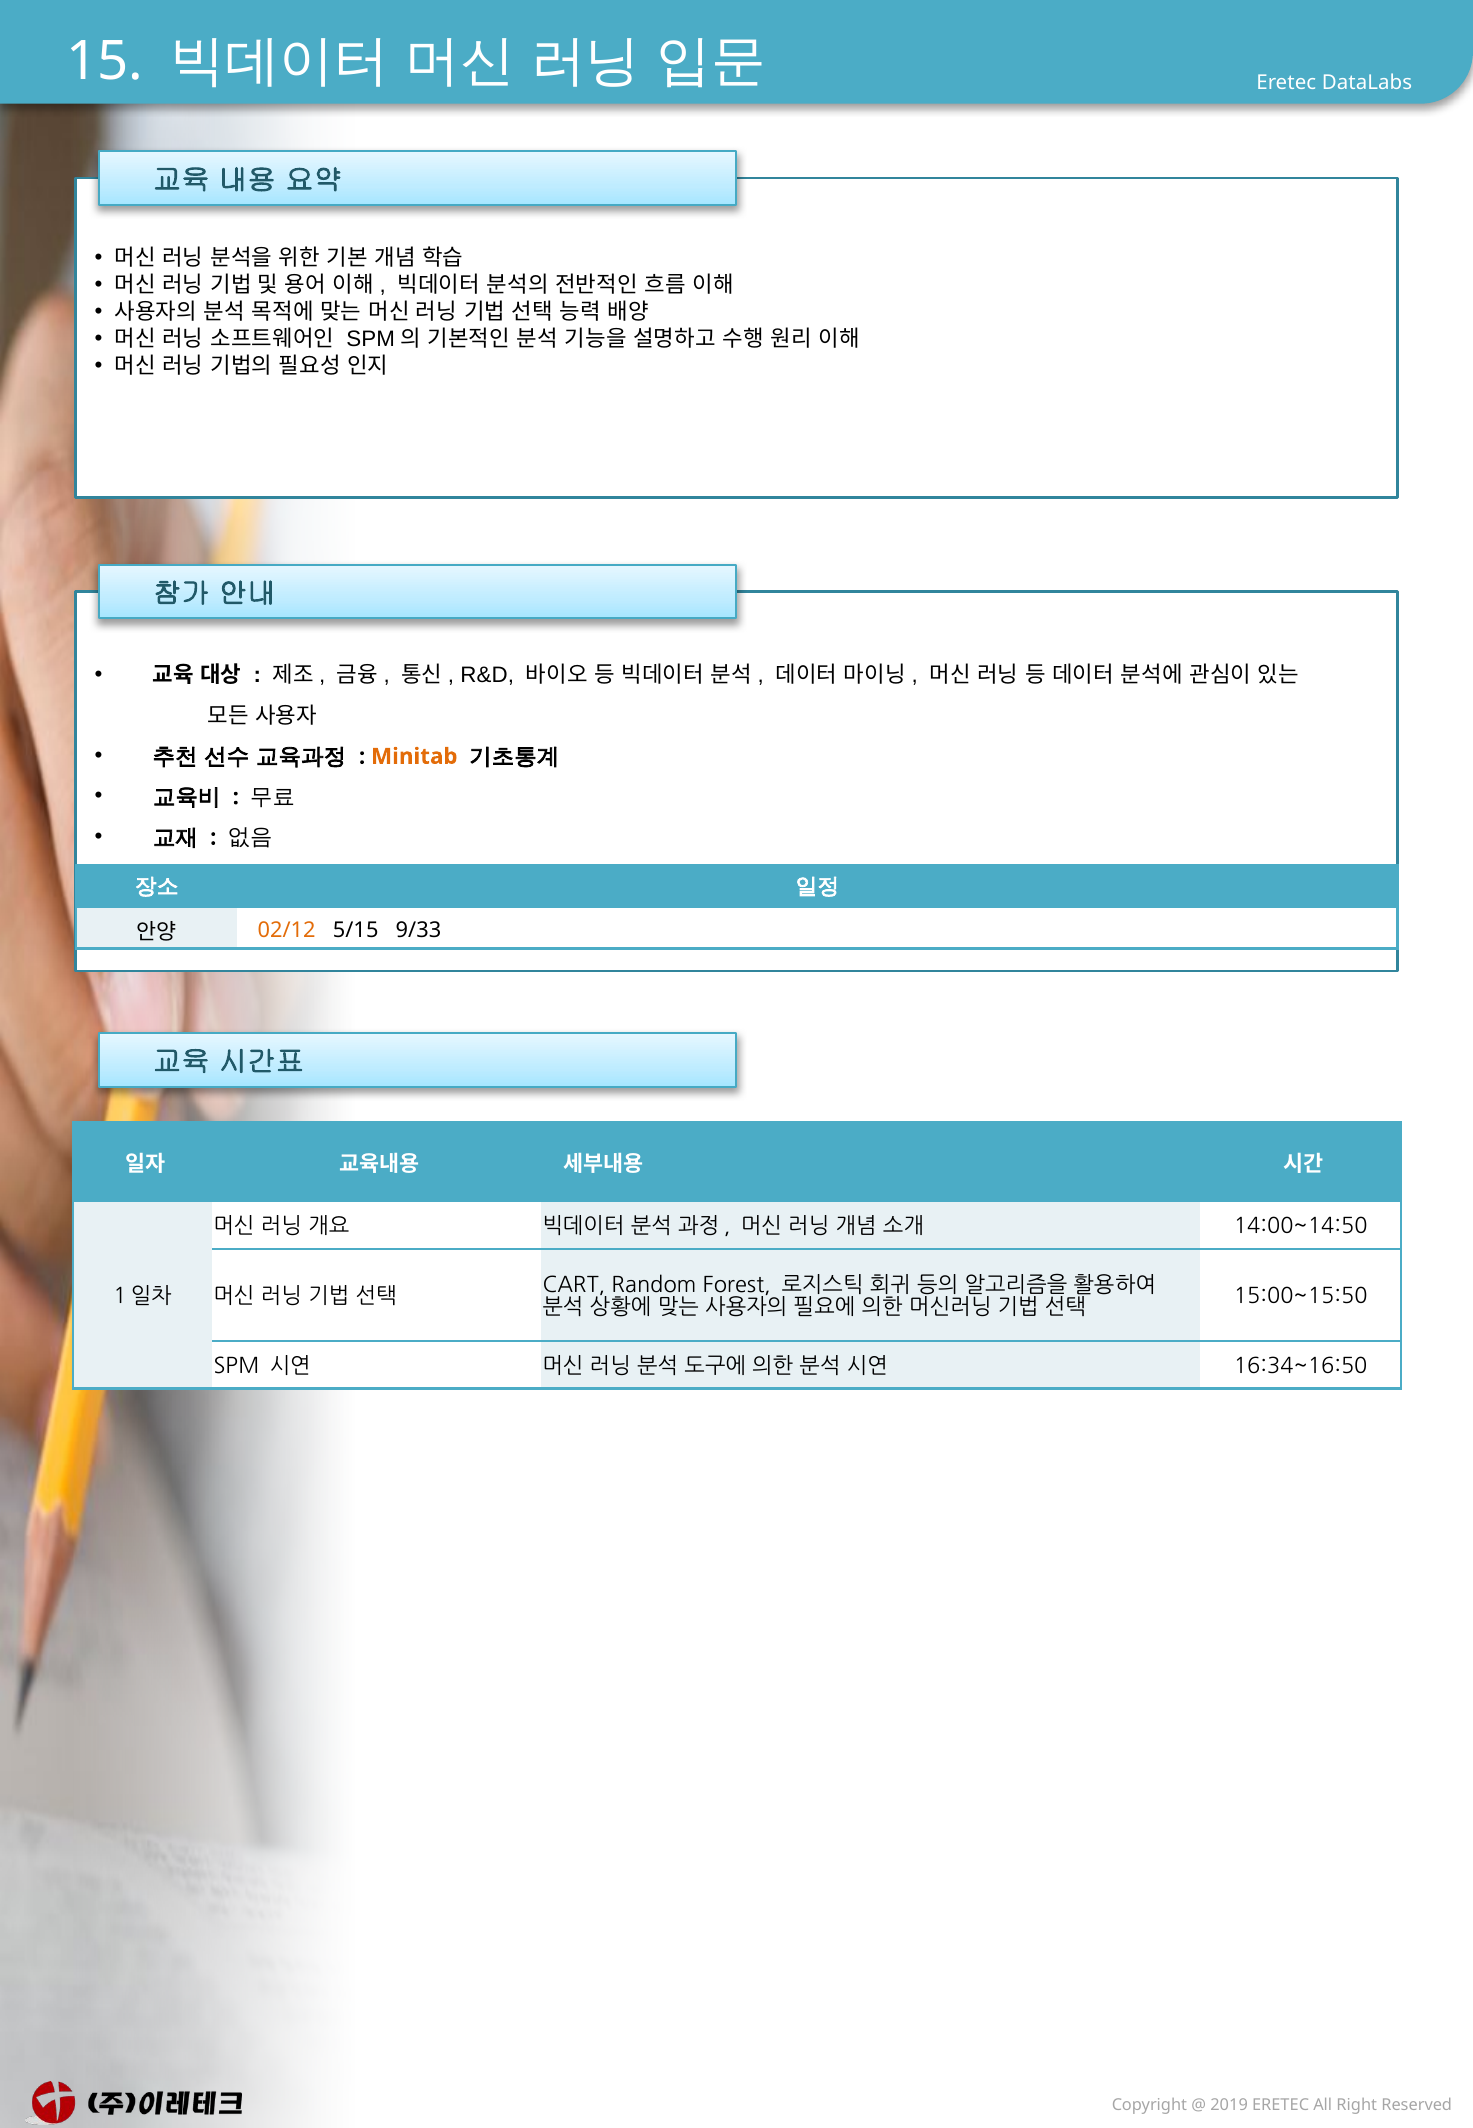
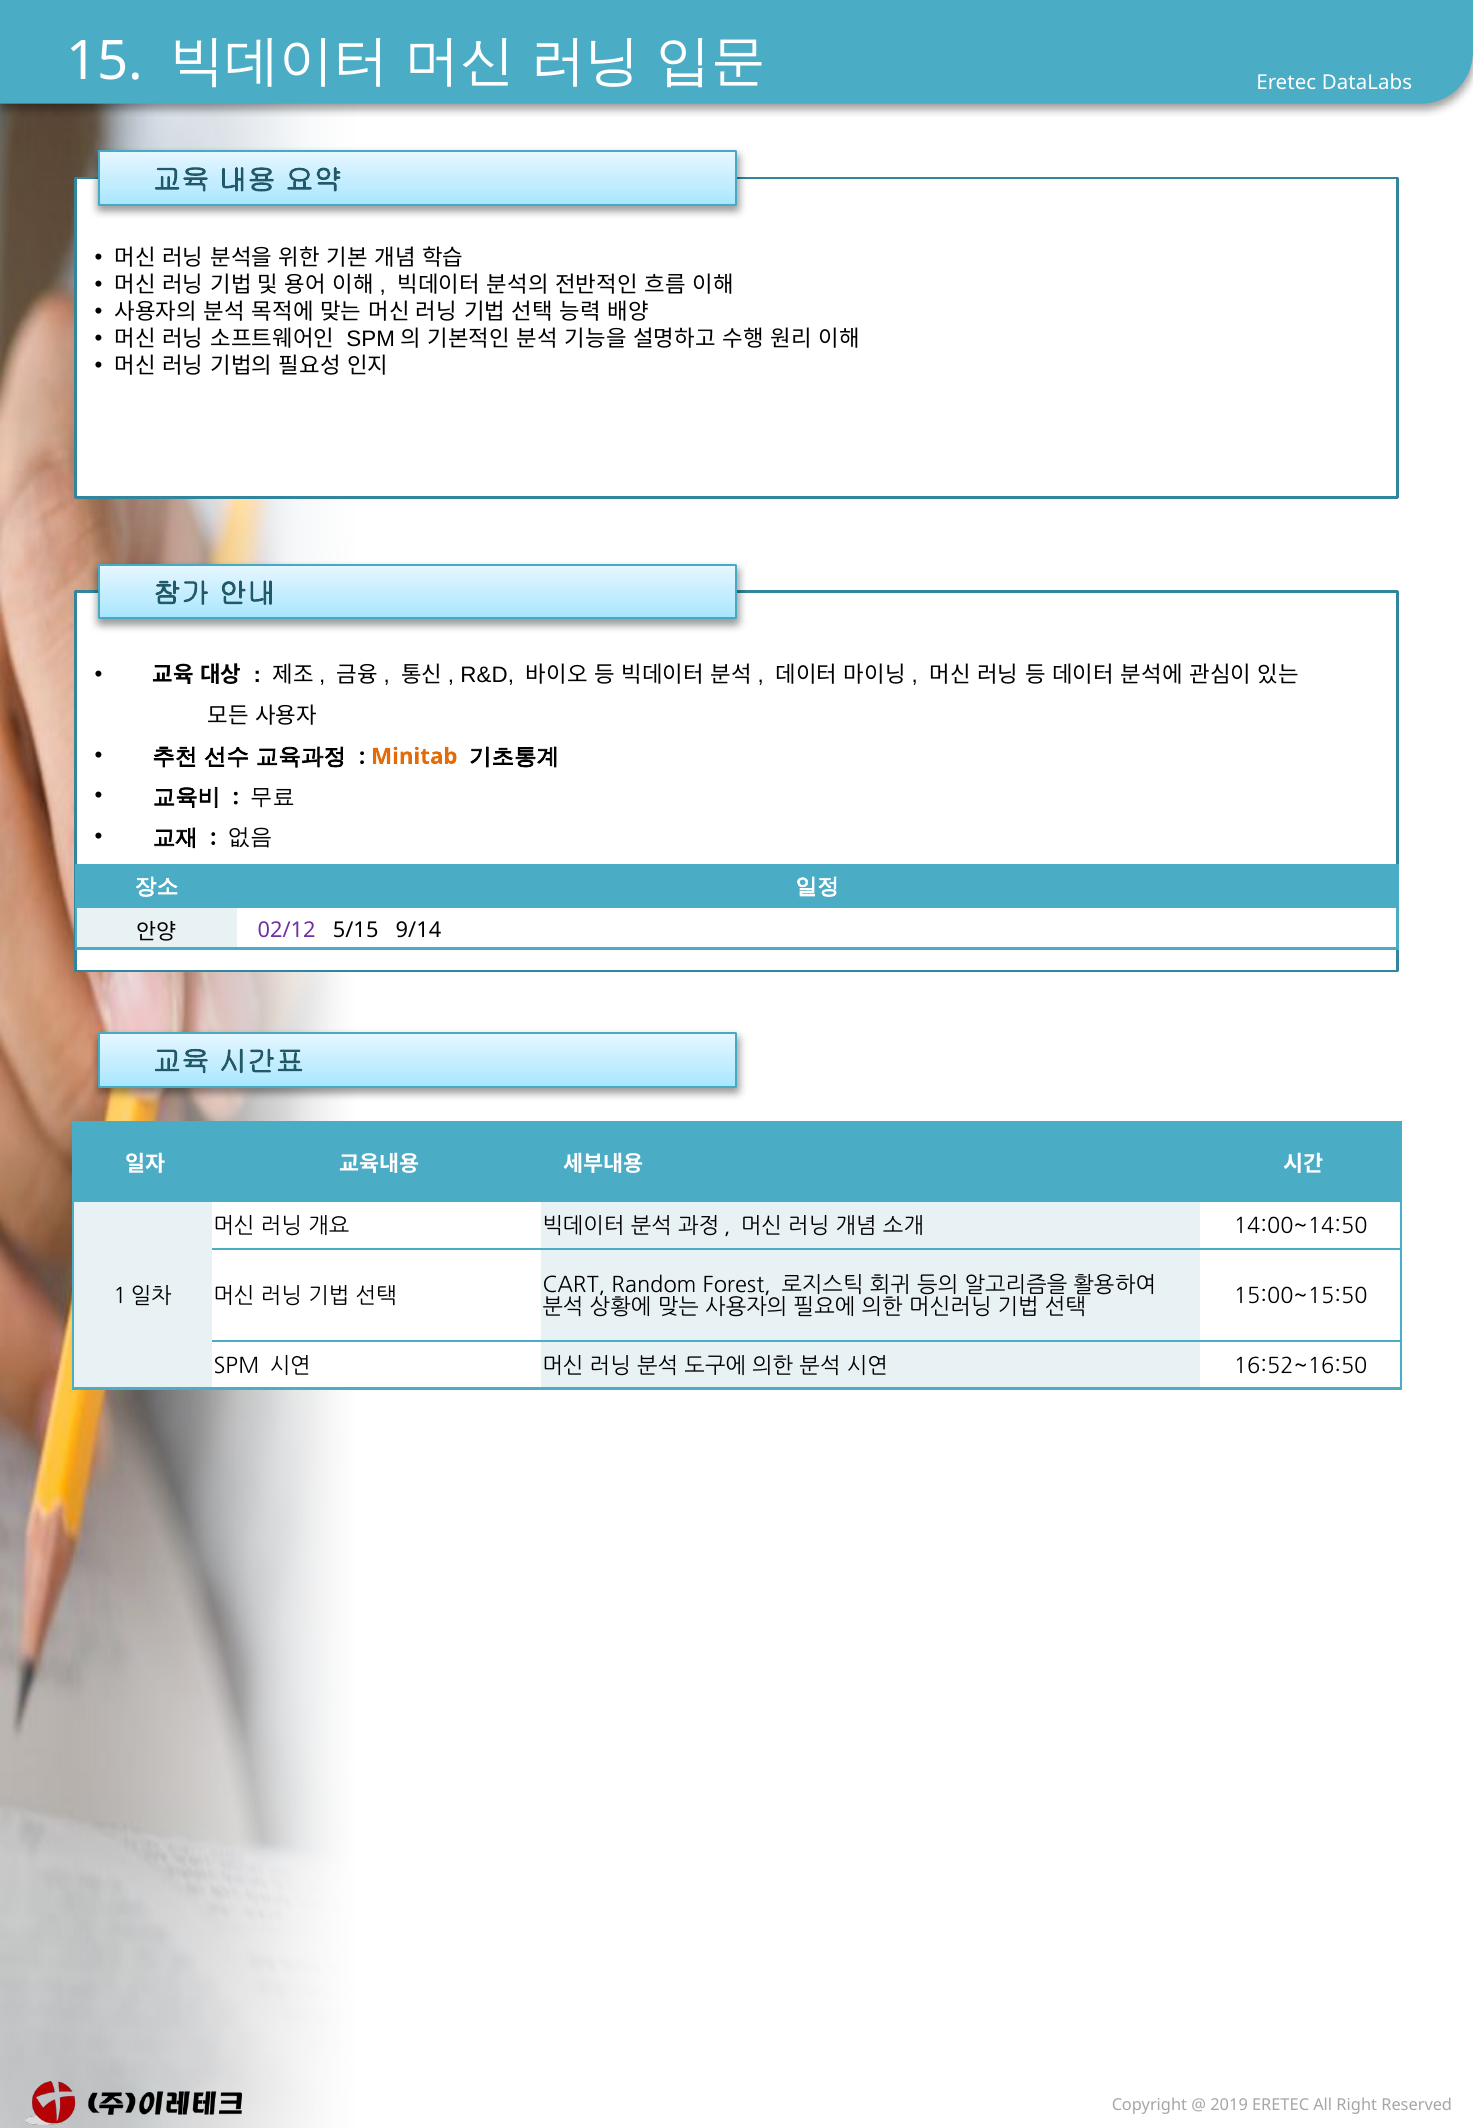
02/12 colour: orange -> purple
9/33: 9/33 -> 9/14
16:34~16:50: 16:34~16:50 -> 16:52~16:50
